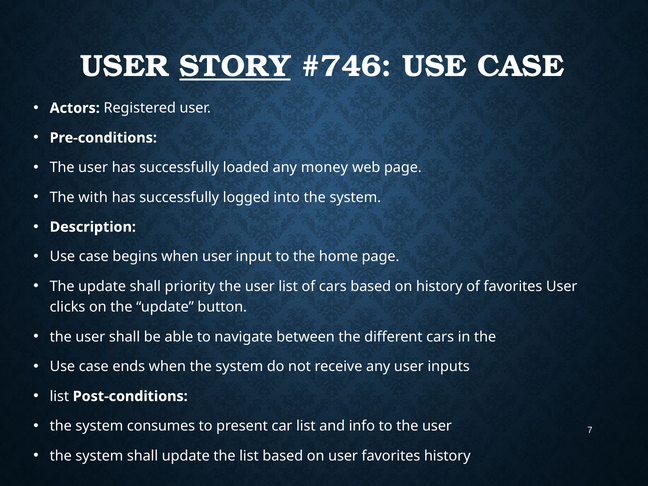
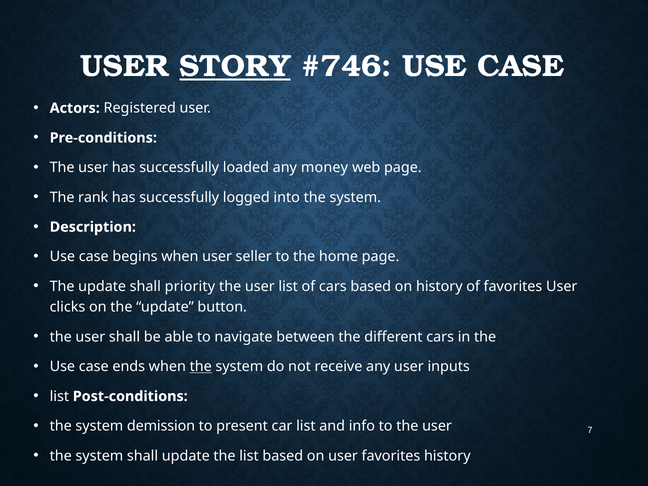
with: with -> rank
input: input -> seller
the at (201, 367) underline: none -> present
consumes: consumes -> demission
